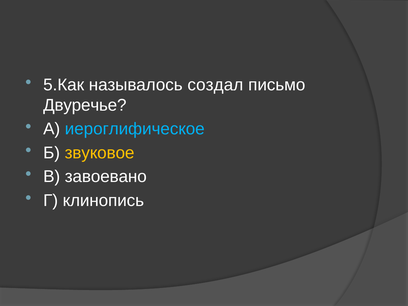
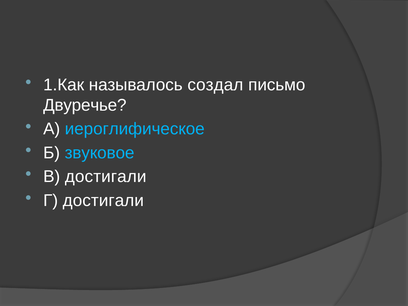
5.Как: 5.Как -> 1.Как
звуковое colour: yellow -> light blue
В завоевано: завоевано -> достигали
Г клинопись: клинопись -> достигали
